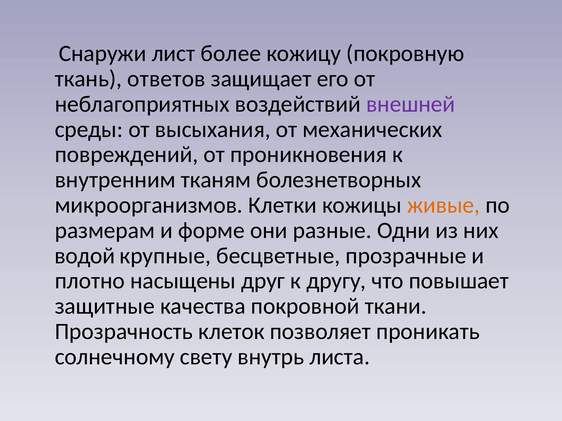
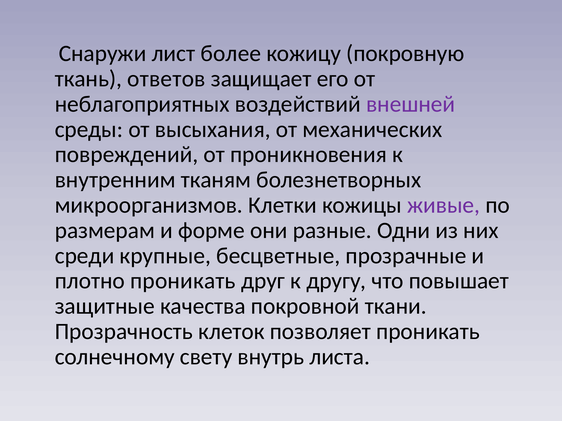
живые colour: orange -> purple
водой: водой -> среди
плотно насыщены: насыщены -> проникать
